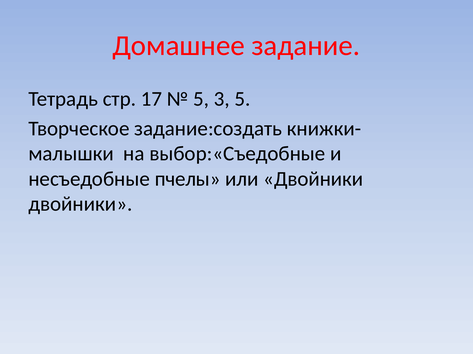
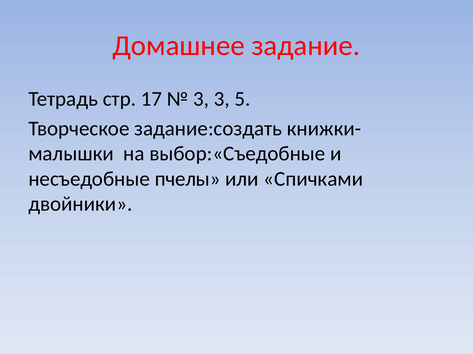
5 at (201, 99): 5 -> 3
или Двойники: Двойники -> Спичками
